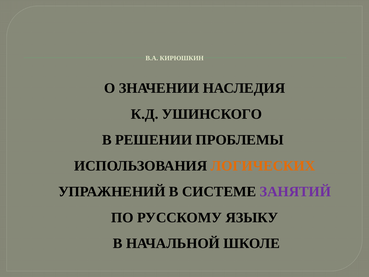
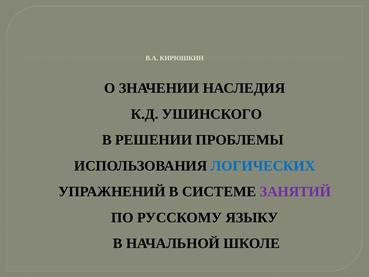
ЛОГИЧЕСКИХ colour: orange -> blue
